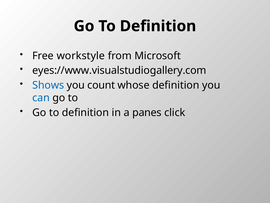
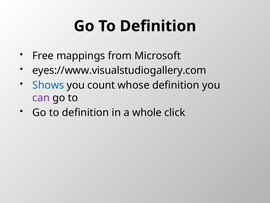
workstyle: workstyle -> mappings
can colour: blue -> purple
panes: panes -> whole
